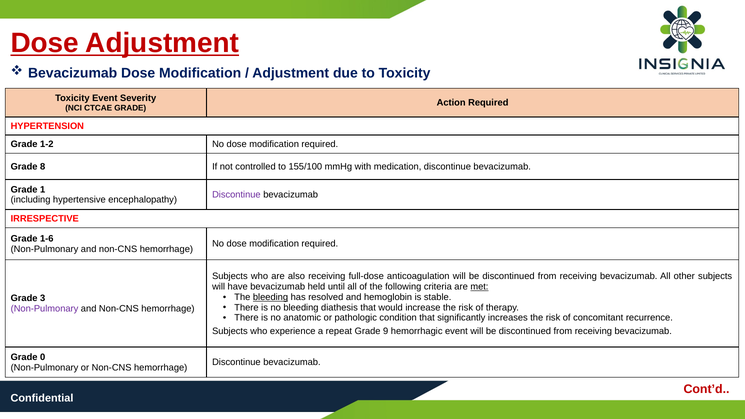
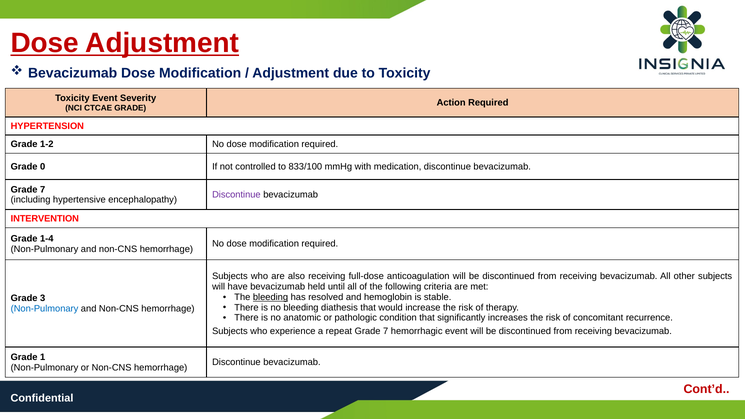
8: 8 -> 0
155/100: 155/100 -> 833/100
1 at (43, 189): 1 -> 7
IRRESPECTIVE: IRRESPECTIVE -> INTERVENTION
1-6: 1-6 -> 1-4
met underline: present -> none
Non-Pulmonary at (45, 309) colour: purple -> blue
repeat Grade 9: 9 -> 7
0: 0 -> 1
